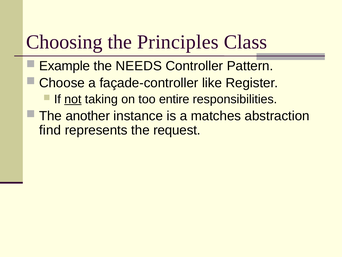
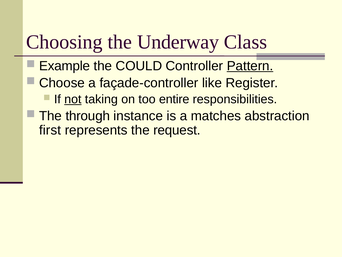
Principles: Principles -> Underway
NEEDS: NEEDS -> COULD
Pattern underline: none -> present
another: another -> through
find: find -> first
